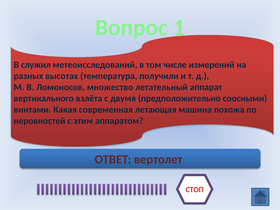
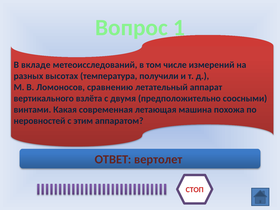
служил: служил -> вкладе
множество: множество -> сравнению
